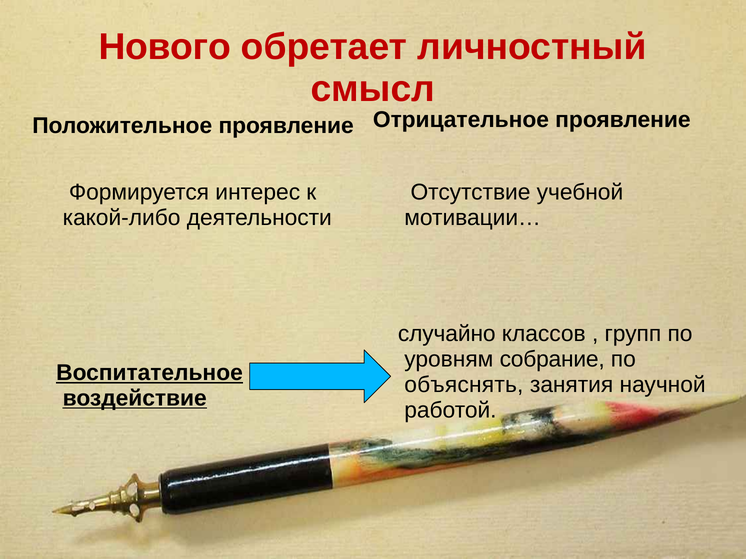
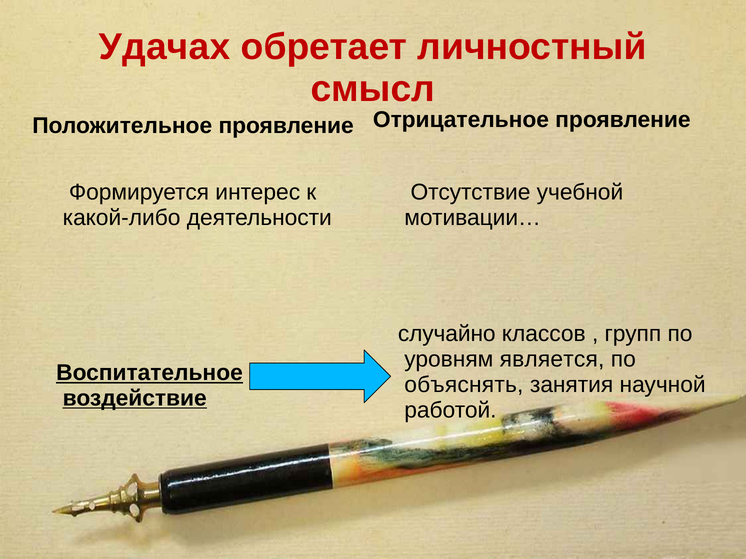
Нового: Нового -> Удачах
собрание: собрание -> является
